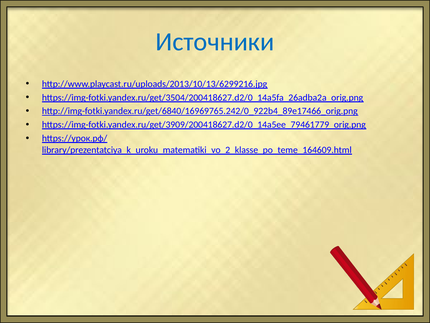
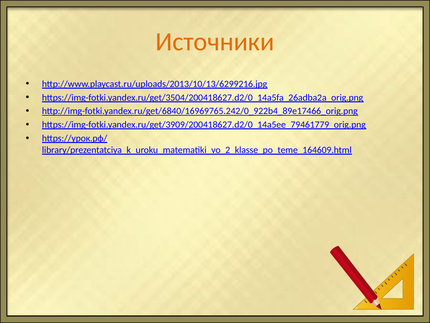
Источники colour: blue -> orange
